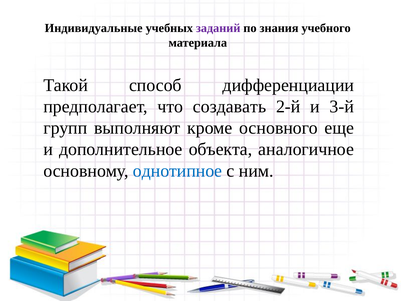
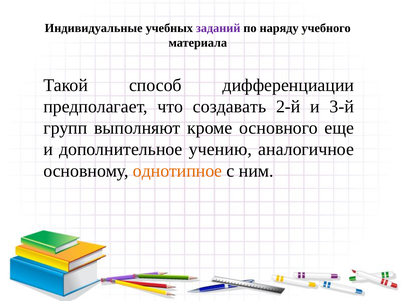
знания: знания -> наряду
объекта: объекта -> учению
однотипное colour: blue -> orange
